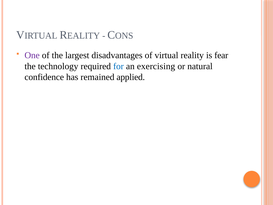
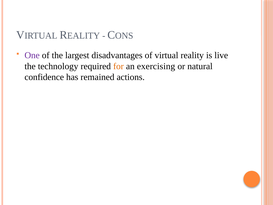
fear: fear -> live
for colour: blue -> orange
applied: applied -> actions
